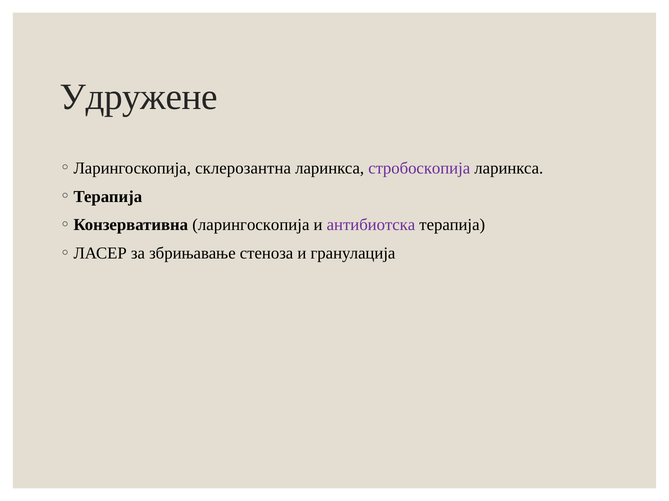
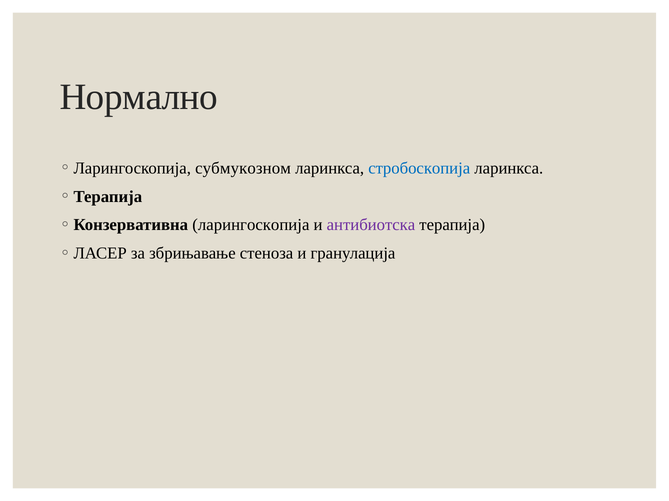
Удружене: Удружене -> Нормално
склерозантна: склерозантна -> субмукозном
стробоскопија colour: purple -> blue
